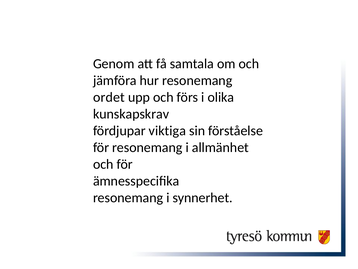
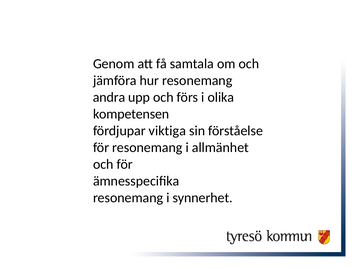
ordet: ordet -> andra
kunskapskrav: kunskapskrav -> kompetensen
